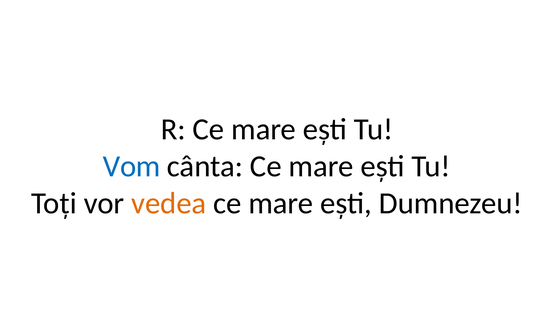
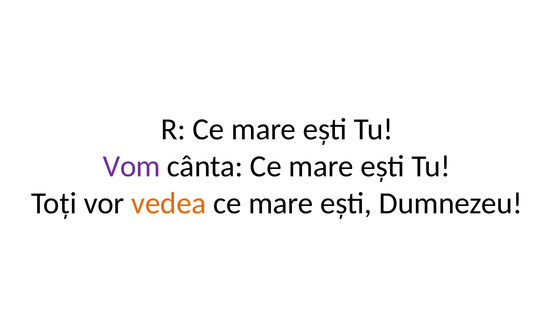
Vom colour: blue -> purple
